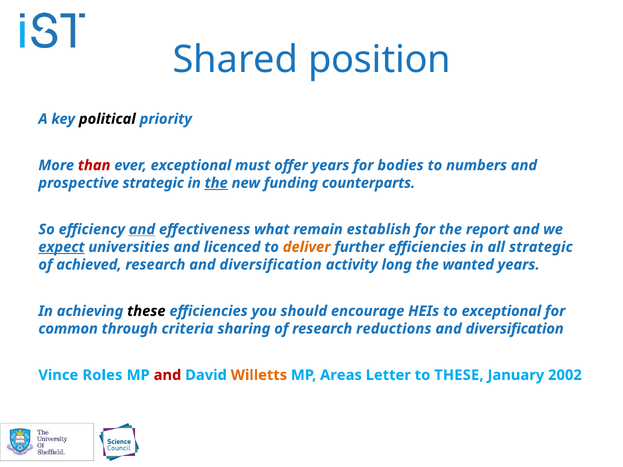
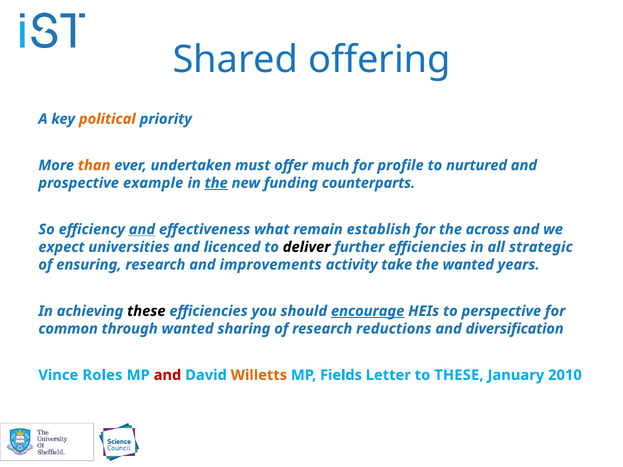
position: position -> offering
political colour: black -> orange
than colour: red -> orange
ever exceptional: exceptional -> undertaken
offer years: years -> much
bodies: bodies -> profile
numbers: numbers -> nurtured
prospective strategic: strategic -> example
report: report -> across
expect underline: present -> none
deliver colour: orange -> black
achieved: achieved -> ensuring
research and diversification: diversification -> improvements
long: long -> take
encourage underline: none -> present
to exceptional: exceptional -> perspective
through criteria: criteria -> wanted
Areas: Areas -> Fields
2002: 2002 -> 2010
